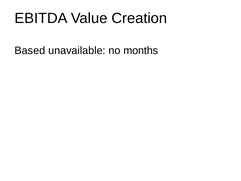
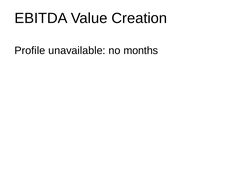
Based: Based -> Profile
